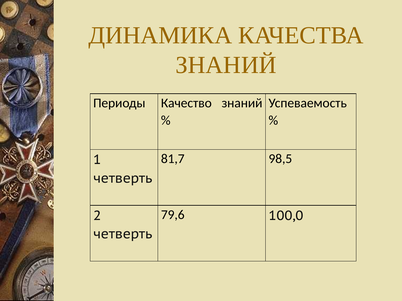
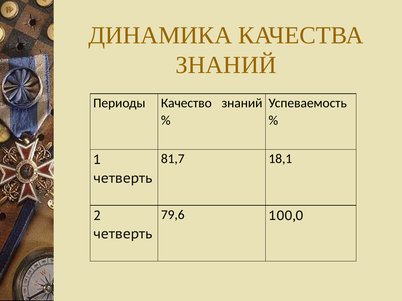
98,5: 98,5 -> 18,1
